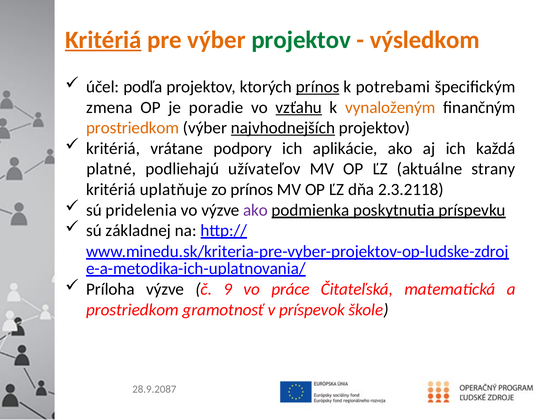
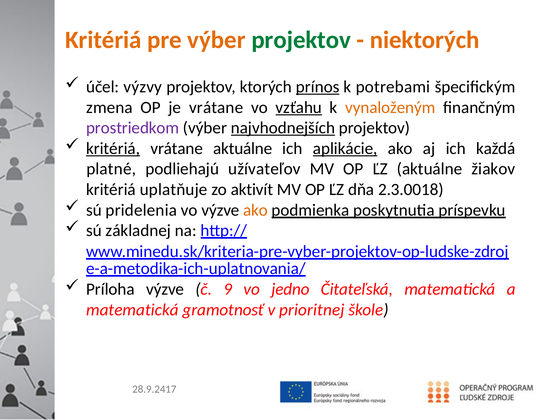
Kritériá at (103, 40) underline: present -> none
výsledkom: výsledkom -> niektorých
podľa: podľa -> výzvy
je poradie: poradie -> vrátane
prostriedkom at (133, 128) colour: orange -> purple
kritériá at (113, 148) underline: none -> present
vrátane podpory: podpory -> aktuálne
aplikácie underline: none -> present
strany: strany -> žiakov
zo prínos: prínos -> aktivít
2.3.2118: 2.3.2118 -> 2.3.0018
ako at (256, 210) colour: purple -> orange
práce: práce -> jedno
prostriedkom at (132, 310): prostriedkom -> matematická
príspevok: príspevok -> prioritnej
28.9.2087: 28.9.2087 -> 28.9.2417
